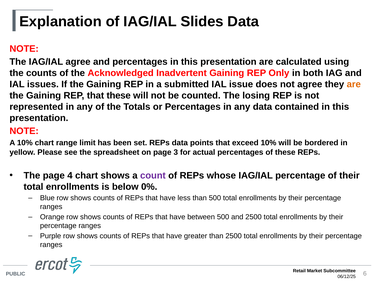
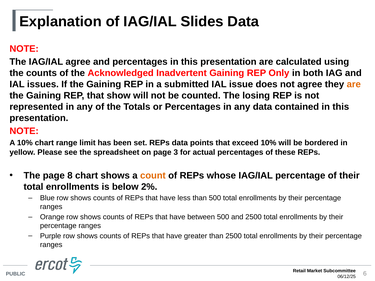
that these: these -> show
4: 4 -> 8
count colour: purple -> orange
0%: 0% -> 2%
